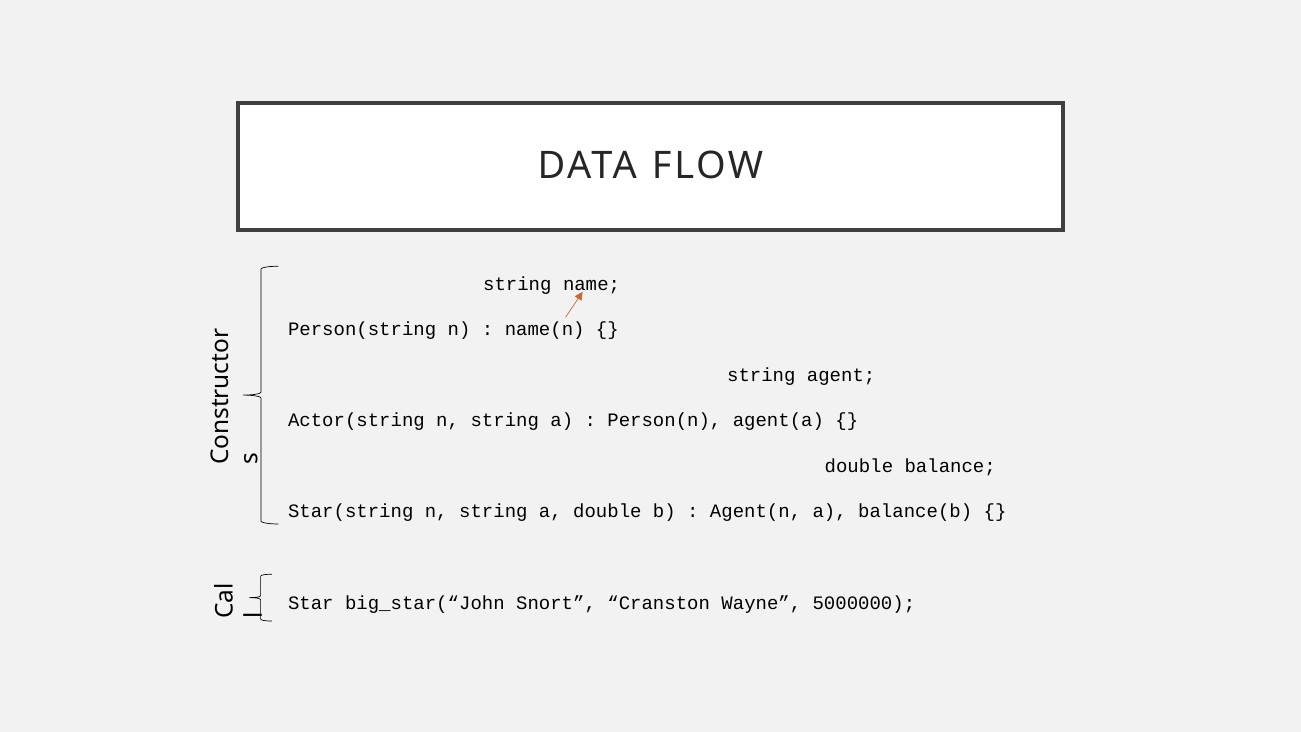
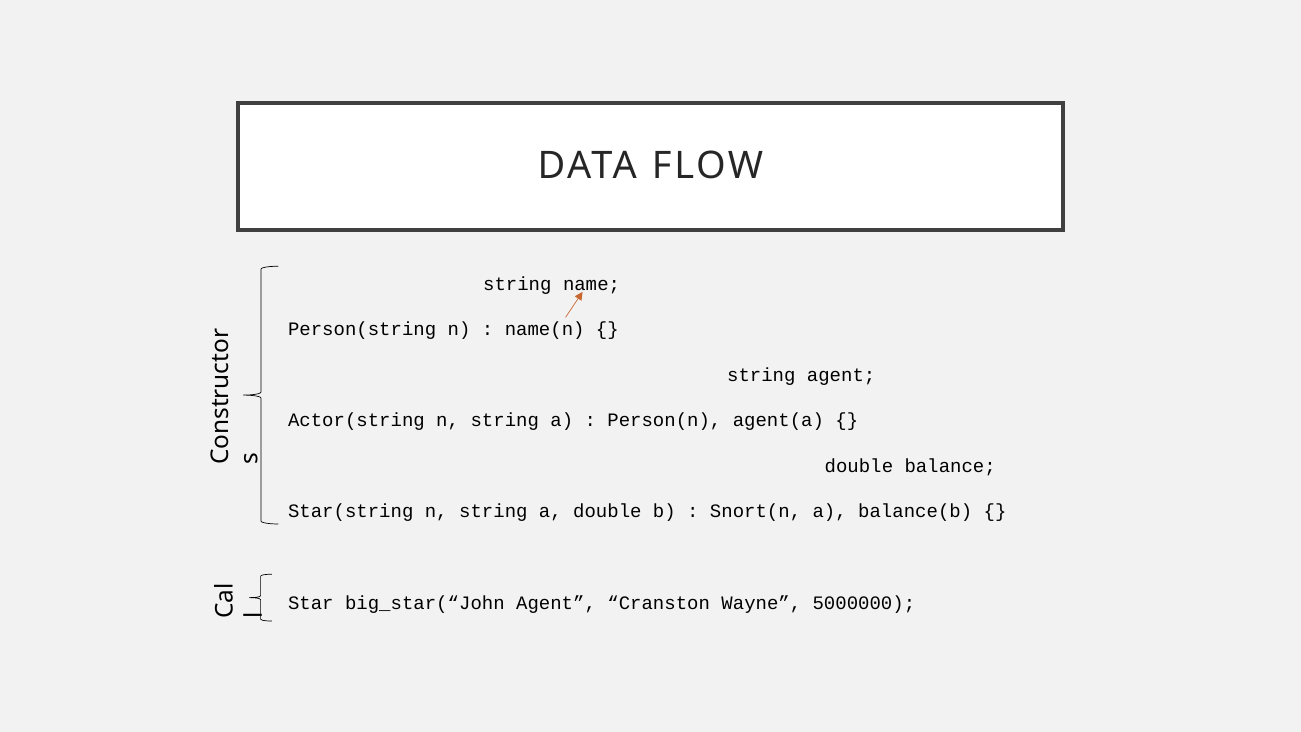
Agent(n: Agent(n -> Snort(n
big_star(“John Snort: Snort -> Agent
